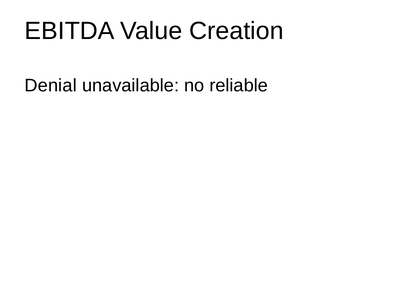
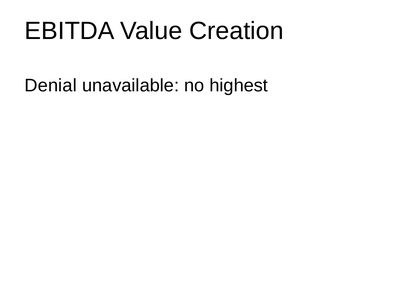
reliable: reliable -> highest
